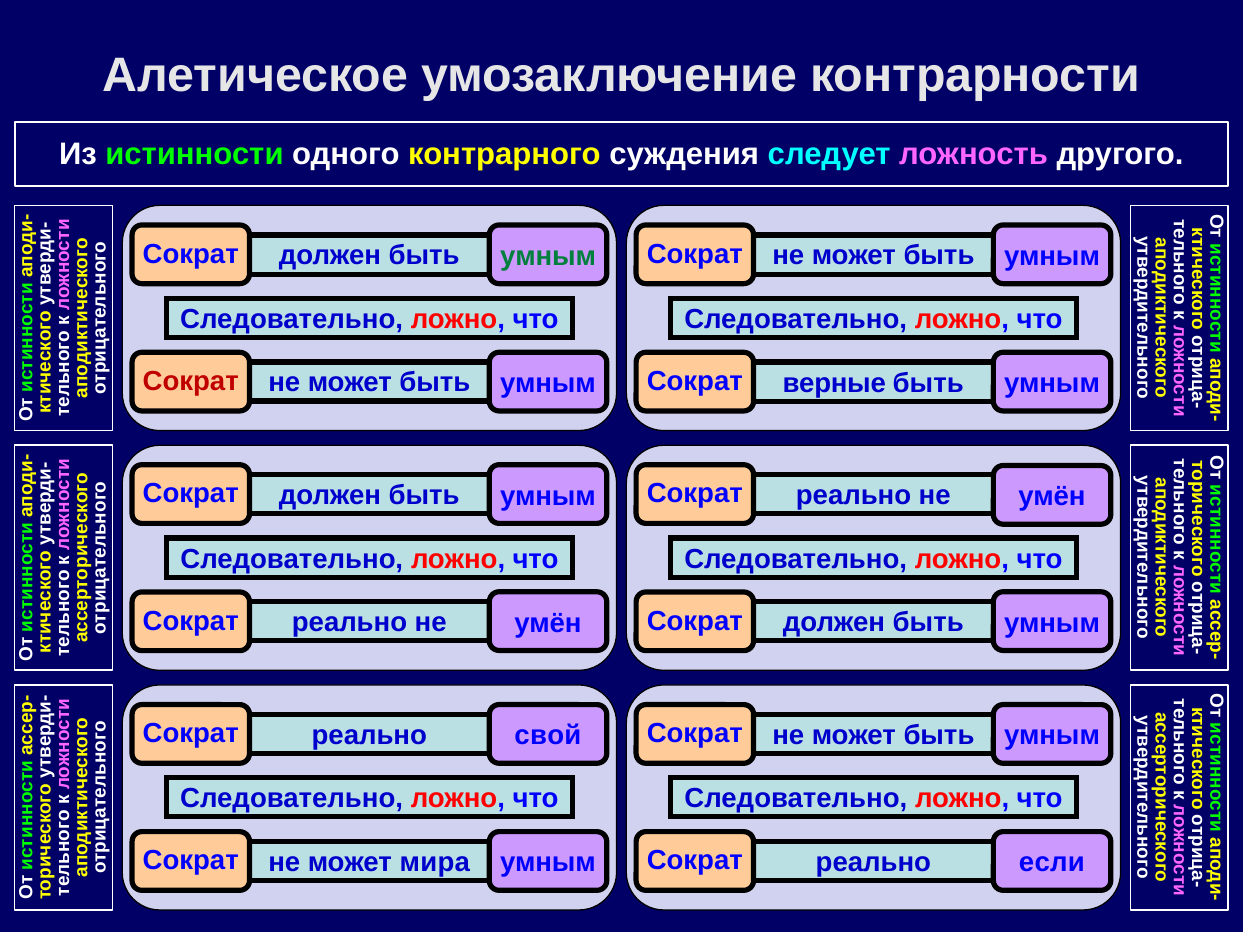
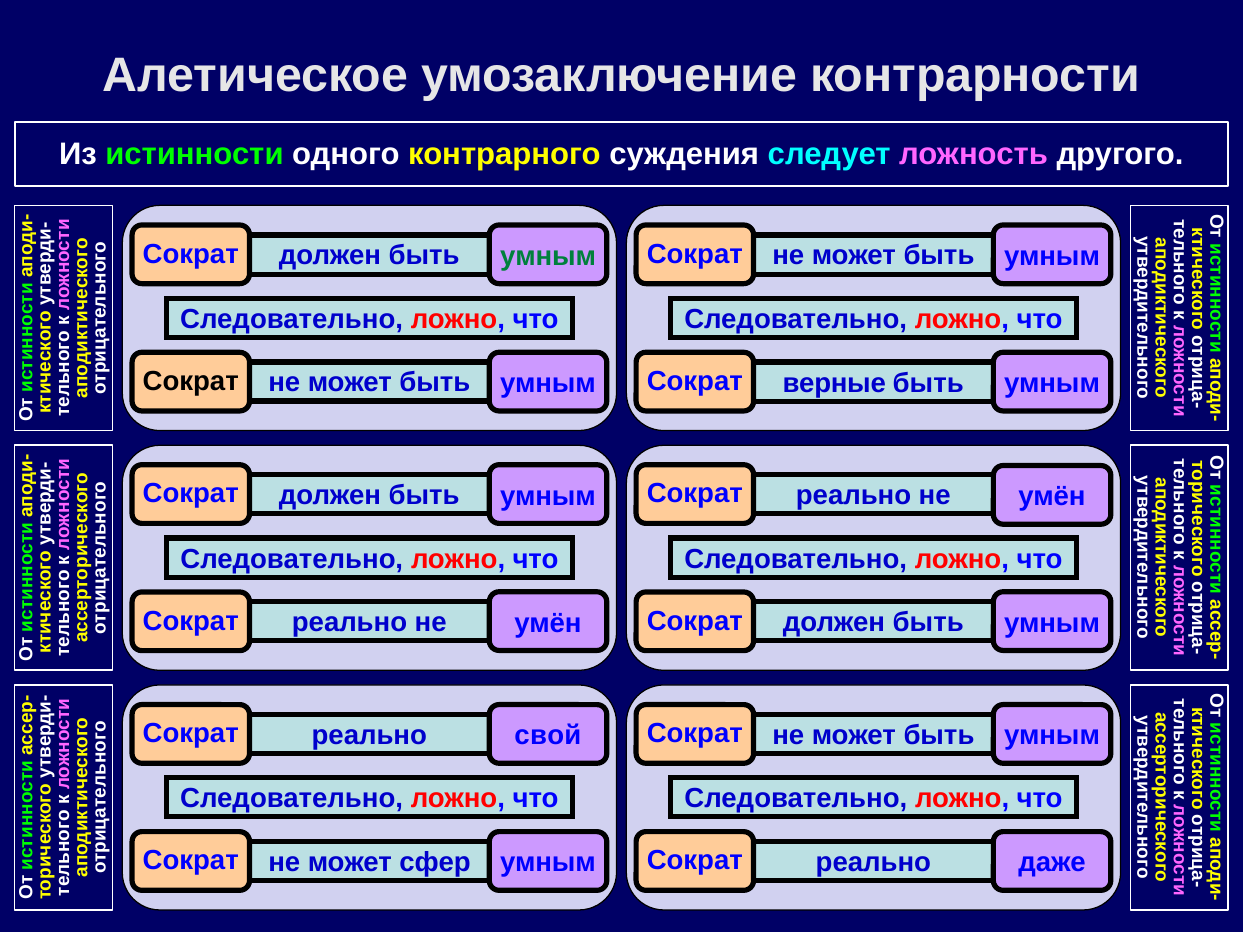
Сократ at (191, 382) colour: red -> black
если: если -> даже
мира: мира -> сфер
